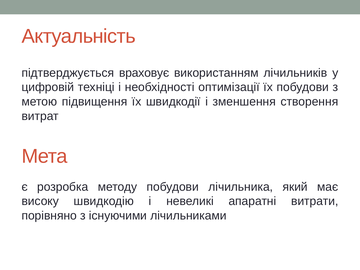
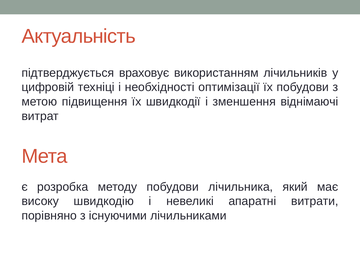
створення: створення -> віднімаючі
